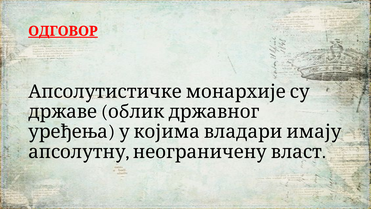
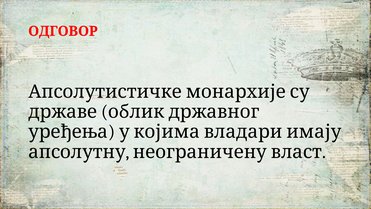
ОДГОВОР underline: present -> none
